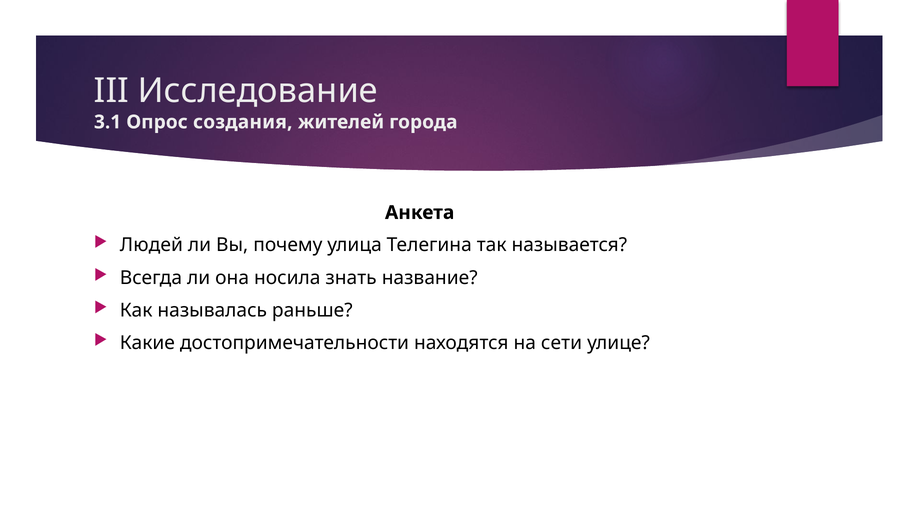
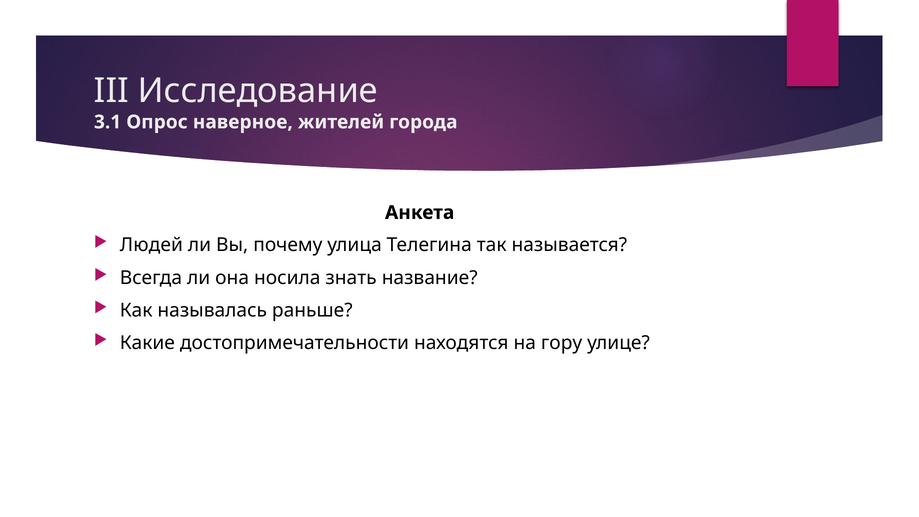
создания: создания -> наверное
сети: сети -> гору
